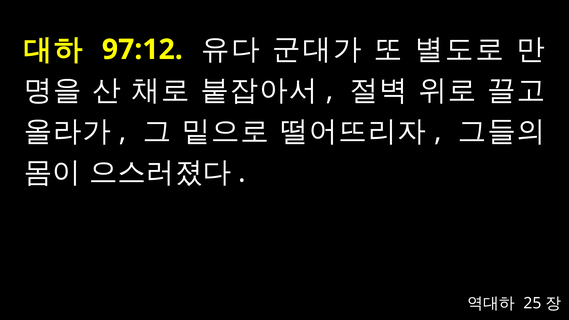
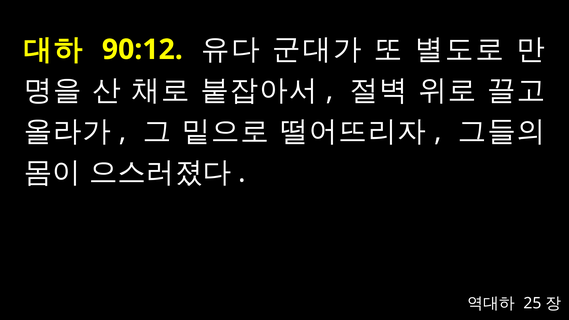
97:12: 97:12 -> 90:12
